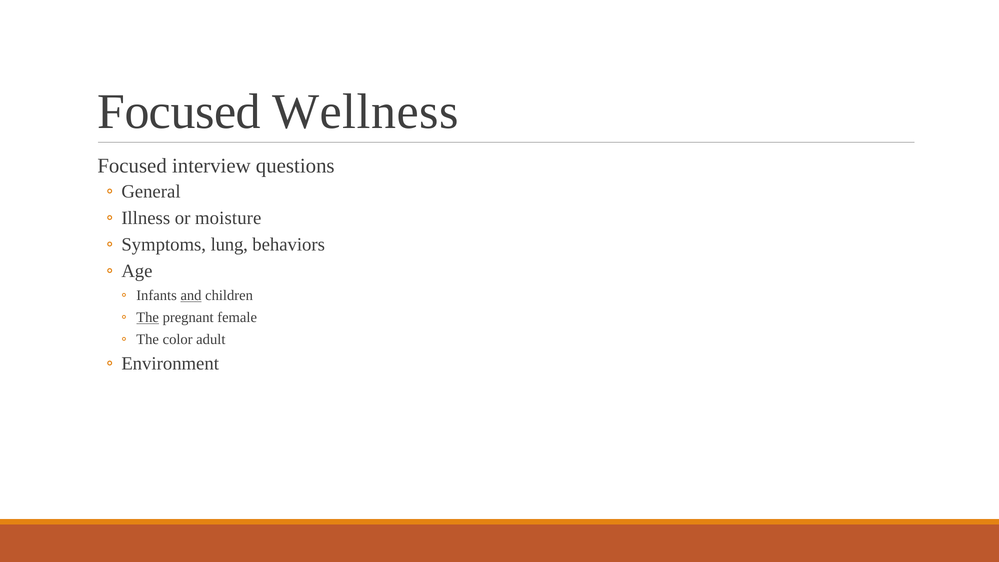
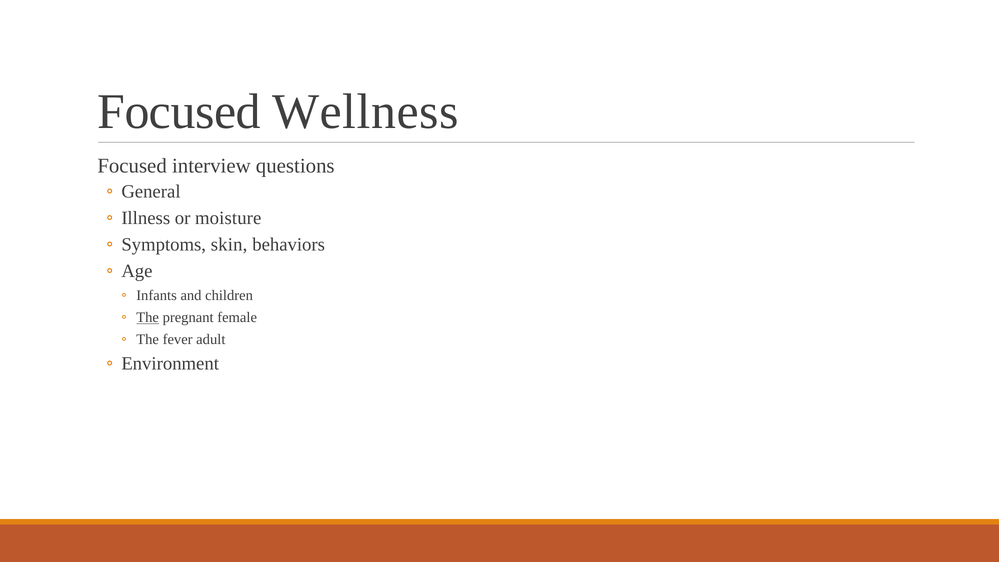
lung: lung -> skin
and underline: present -> none
color: color -> fever
